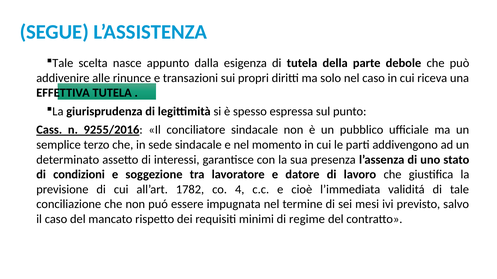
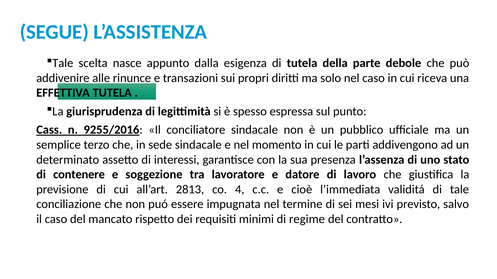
condizioni: condizioni -> contenere
1782: 1782 -> 2813
